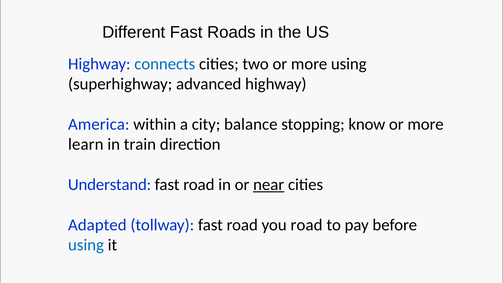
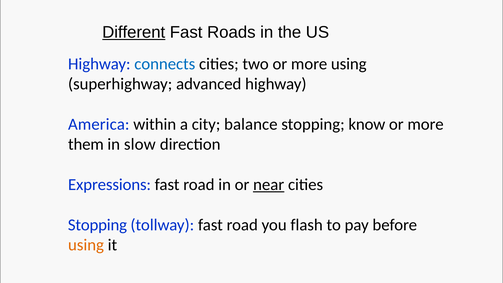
Different underline: none -> present
learn: learn -> them
train: train -> slow
Understand: Understand -> Expressions
Adapted at (97, 225): Adapted -> Stopping
you road: road -> flash
using at (86, 245) colour: blue -> orange
